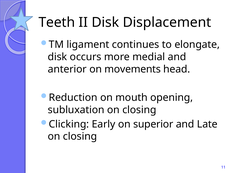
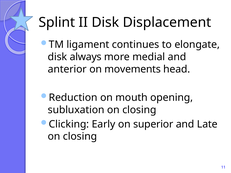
Teeth: Teeth -> Splint
occurs: occurs -> always
